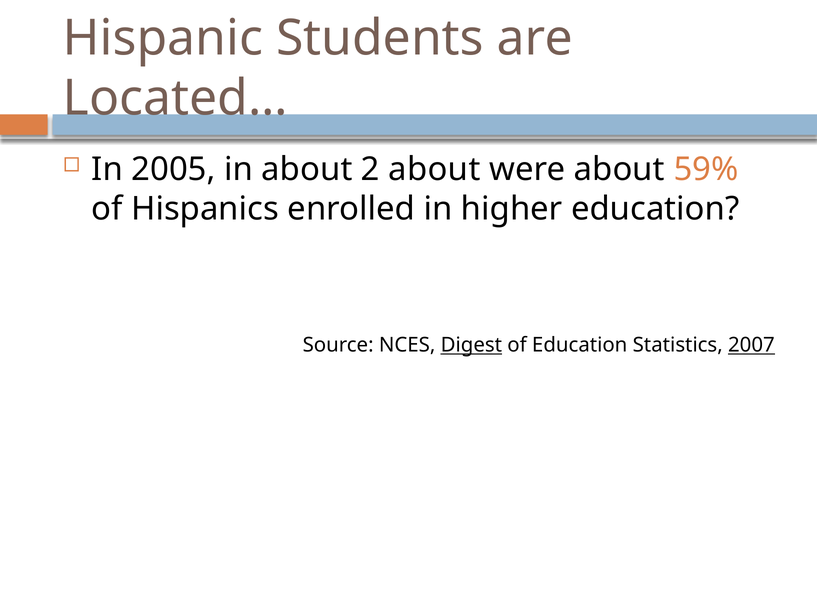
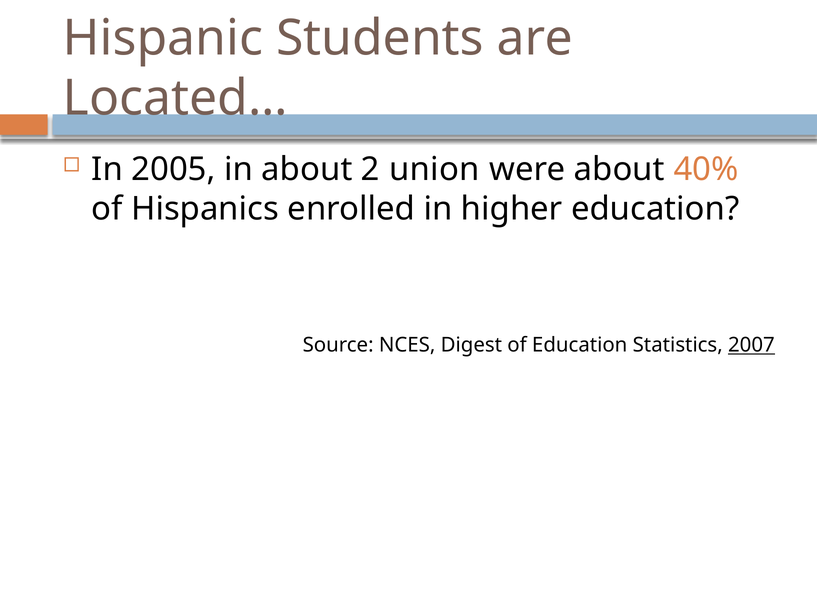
2 about: about -> union
59%: 59% -> 40%
Digest underline: present -> none
